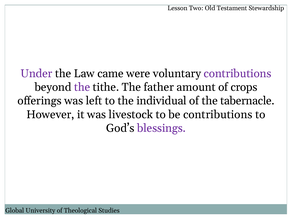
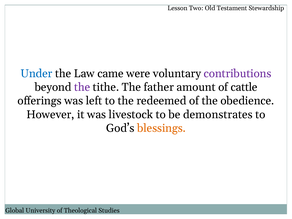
Under colour: purple -> blue
crops: crops -> cattle
individual: individual -> redeemed
tabernacle: tabernacle -> obedience
be contributions: contributions -> demonstrates
blessings colour: purple -> orange
